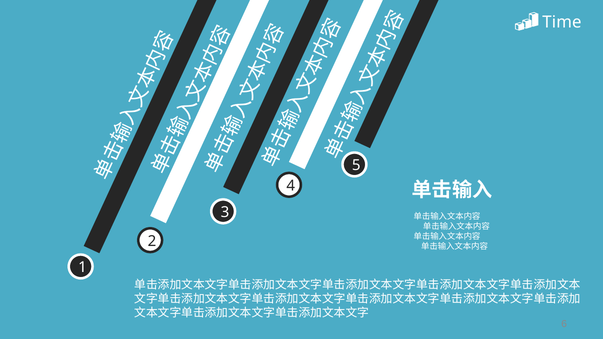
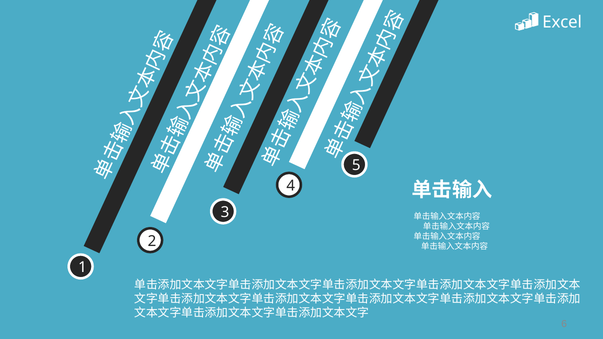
Time: Time -> Excel
